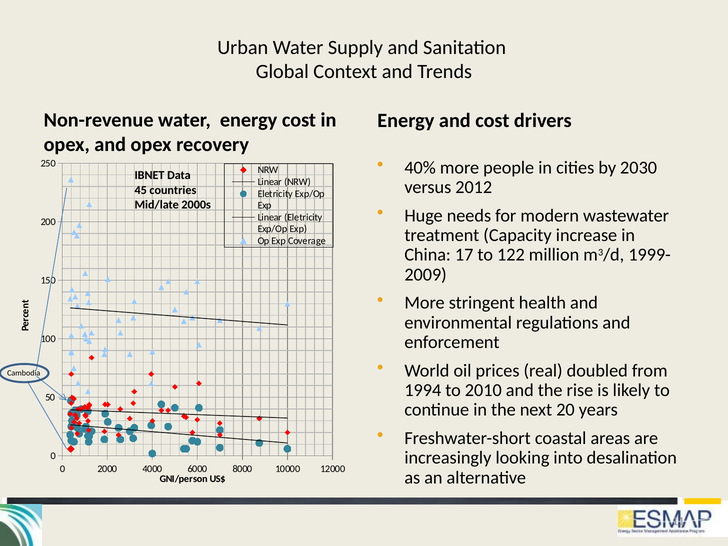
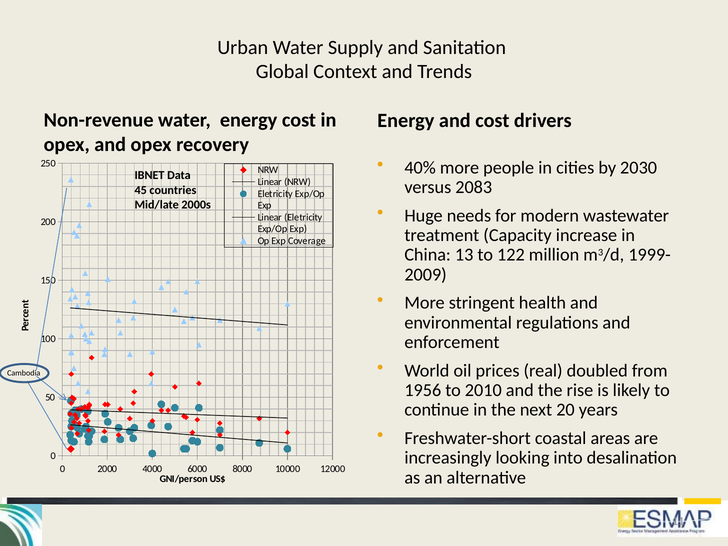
2012: 2012 -> 2083
17: 17 -> 13
1994: 1994 -> 1956
